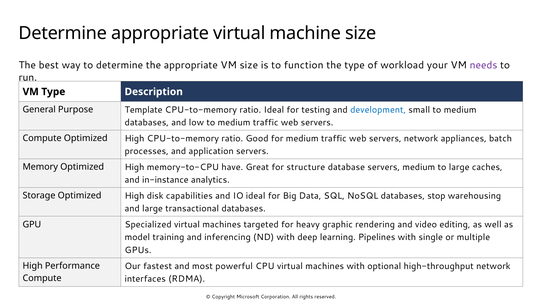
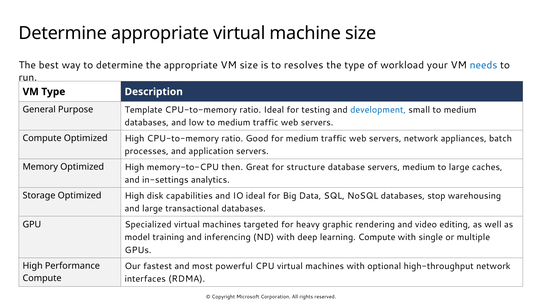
function: function -> resolves
needs colour: purple -> blue
have: have -> then
in-instance: in-instance -> in-settings
learning Pipelines: Pipelines -> Compute
